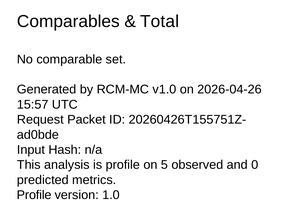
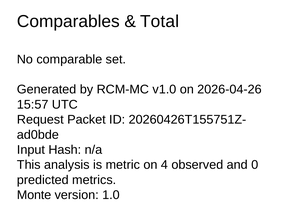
is profile: profile -> metric
5: 5 -> 4
Profile at (34, 195): Profile -> Monte
